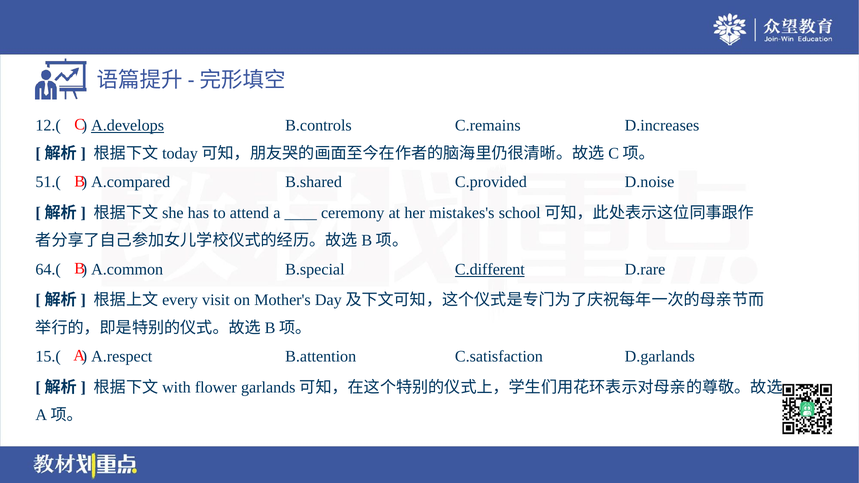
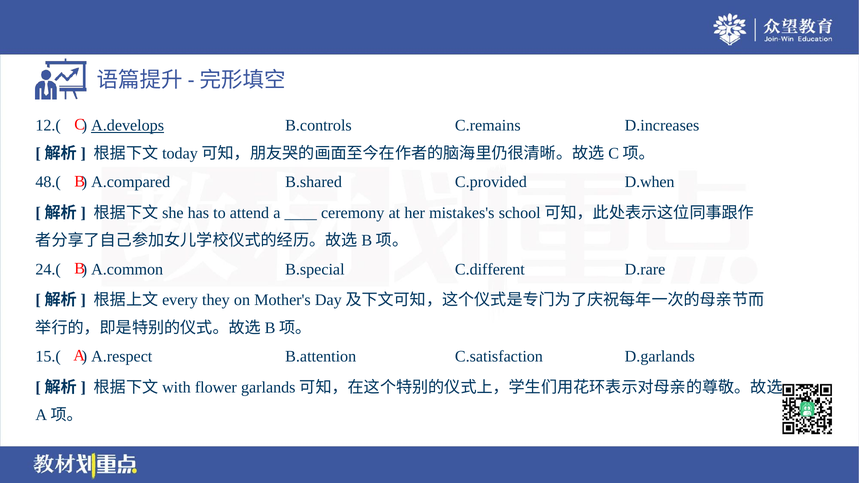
51.(: 51.( -> 48.(
D.noise: D.noise -> D.when
64.(: 64.( -> 24.(
C.different underline: present -> none
visit: visit -> they
